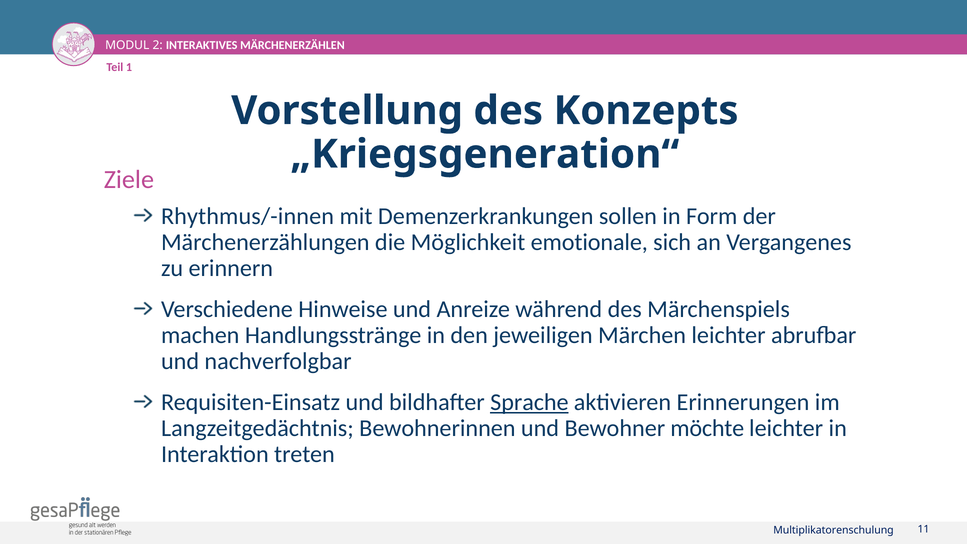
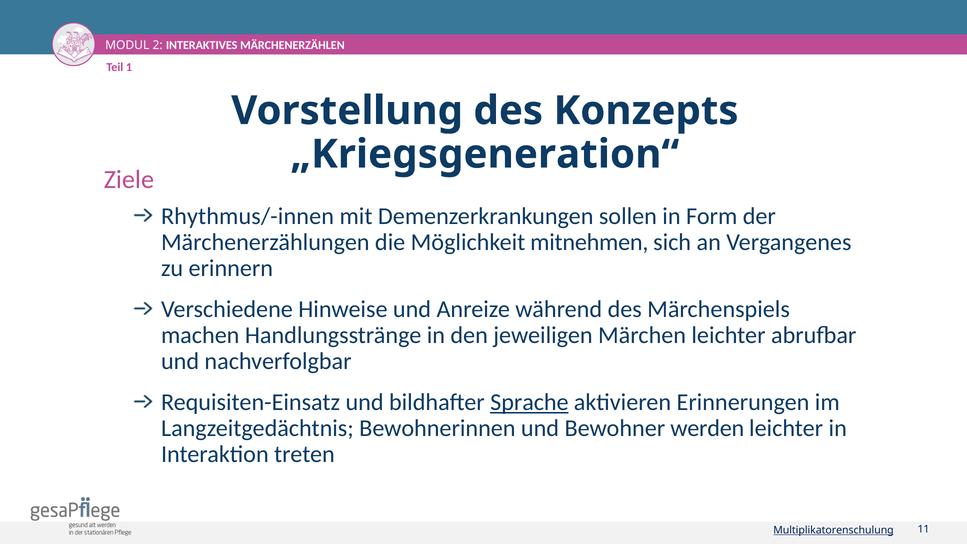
emotionale: emotionale -> mitnehmen
möchte: möchte -> werden
Multiplikatorenschulung underline: none -> present
